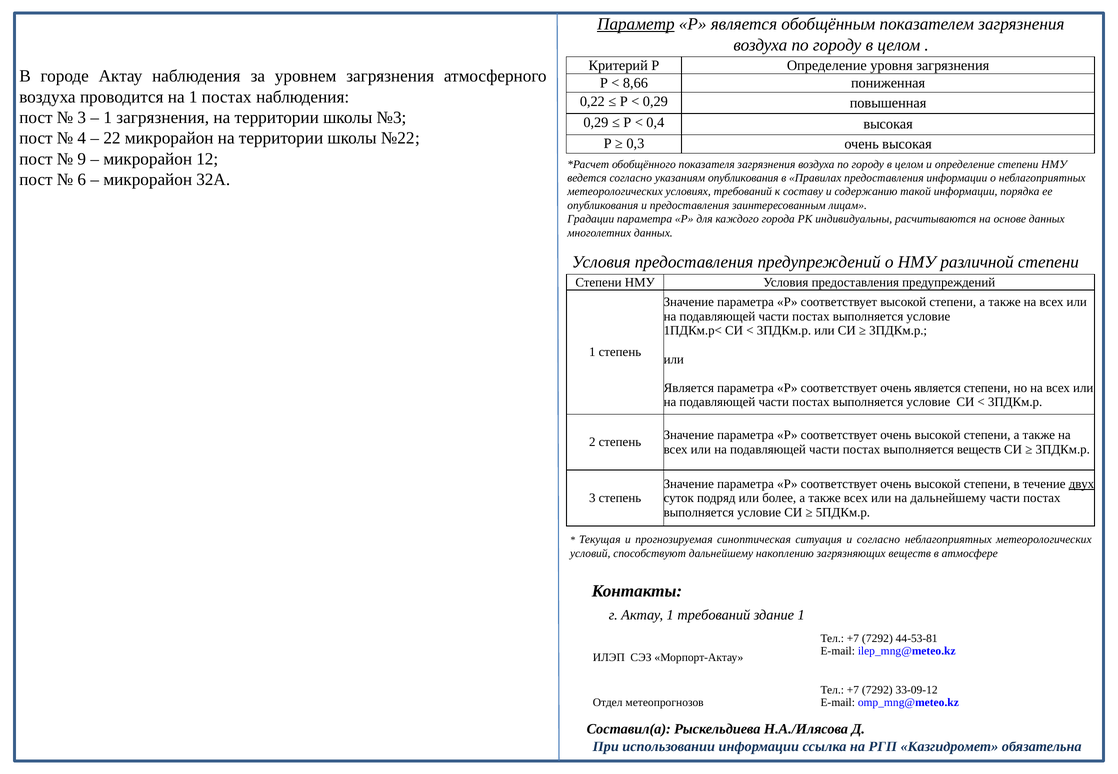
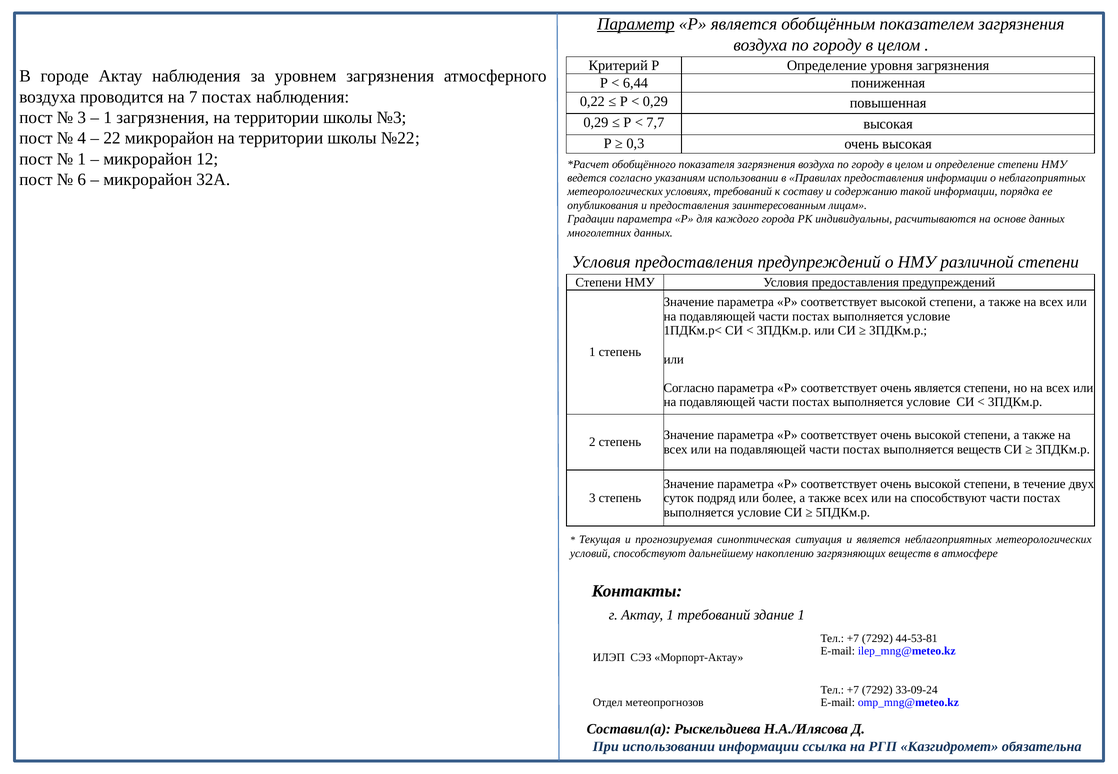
8,66: 8,66 -> 6,44
на 1: 1 -> 7
0,4: 0,4 -> 7,7
9 at (82, 159): 9 -> 1
указаниям опубликования: опубликования -> использовании
Является at (689, 388): Является -> Согласно
двух underline: present -> none
на дальнейшему: дальнейшему -> способствуют
и согласно: согласно -> является
33-09-12: 33-09-12 -> 33-09-24
